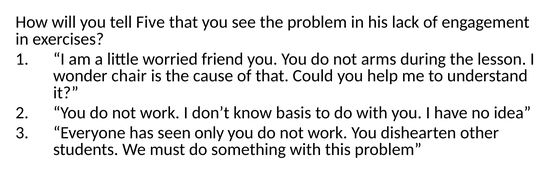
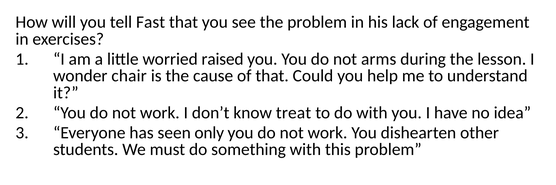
Five: Five -> Fast
friend: friend -> raised
basis: basis -> treat
